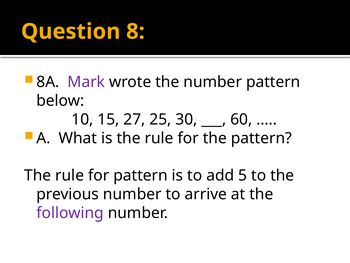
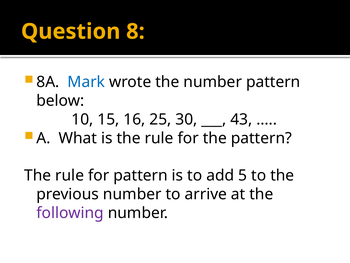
Mark colour: purple -> blue
27: 27 -> 16
60: 60 -> 43
